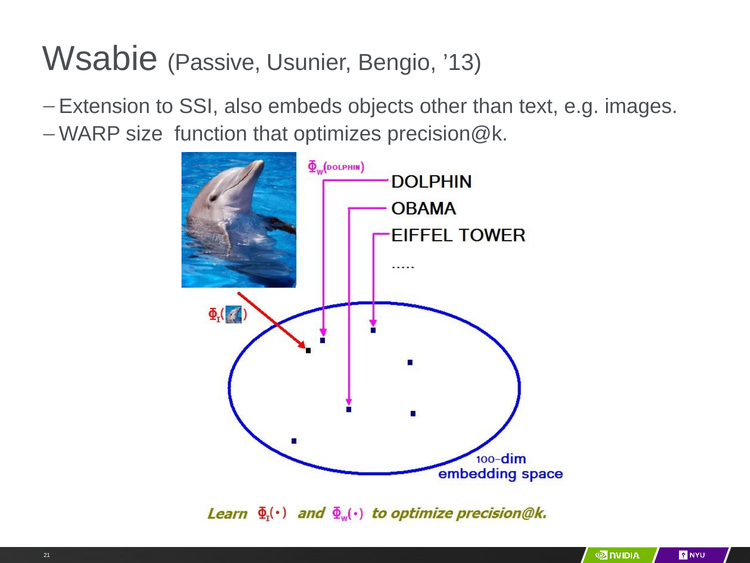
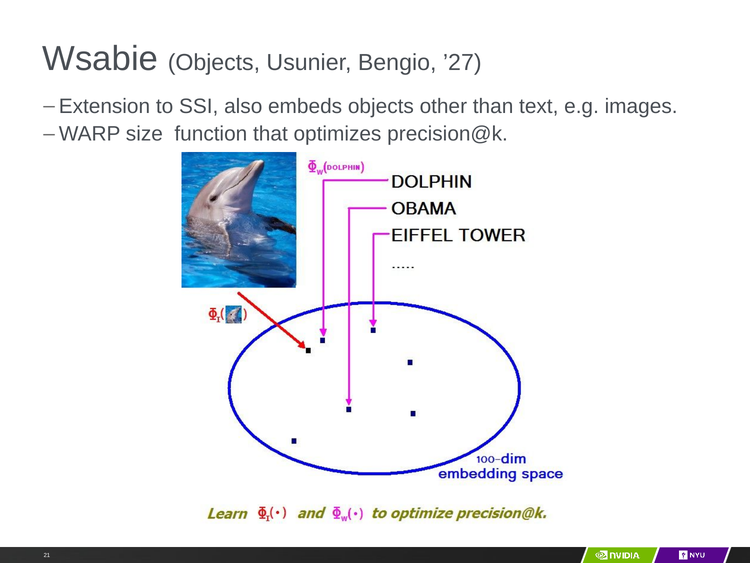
Wsabie Passive: Passive -> Objects
’13: ’13 -> ’27
